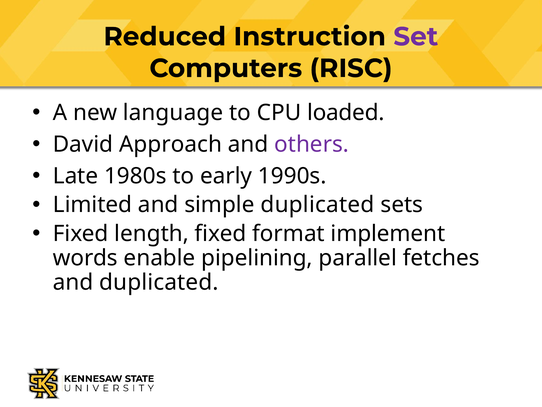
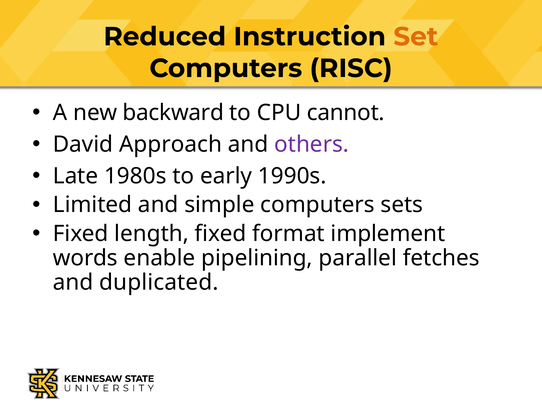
Set colour: purple -> orange
language: language -> backward
loaded: loaded -> cannot
simple duplicated: duplicated -> computers
